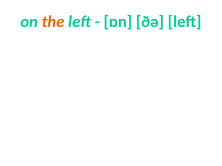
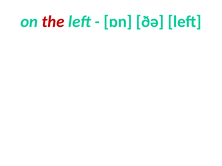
the colour: orange -> red
